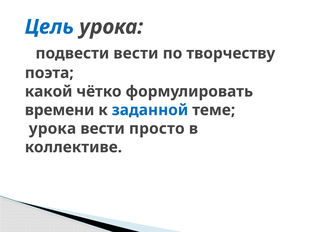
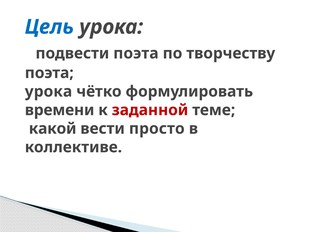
подвести вести: вести -> поэта
какой at (49, 91): какой -> урока
заданной colour: blue -> red
урока at (52, 128): урока -> какой
